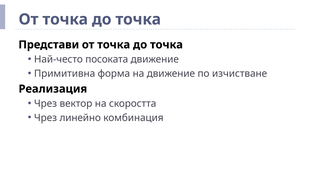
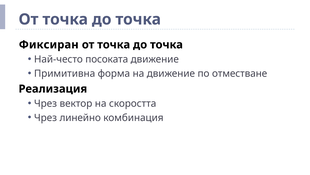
Представи: Представи -> Фиксиран
изчистване: изчистване -> отместване
